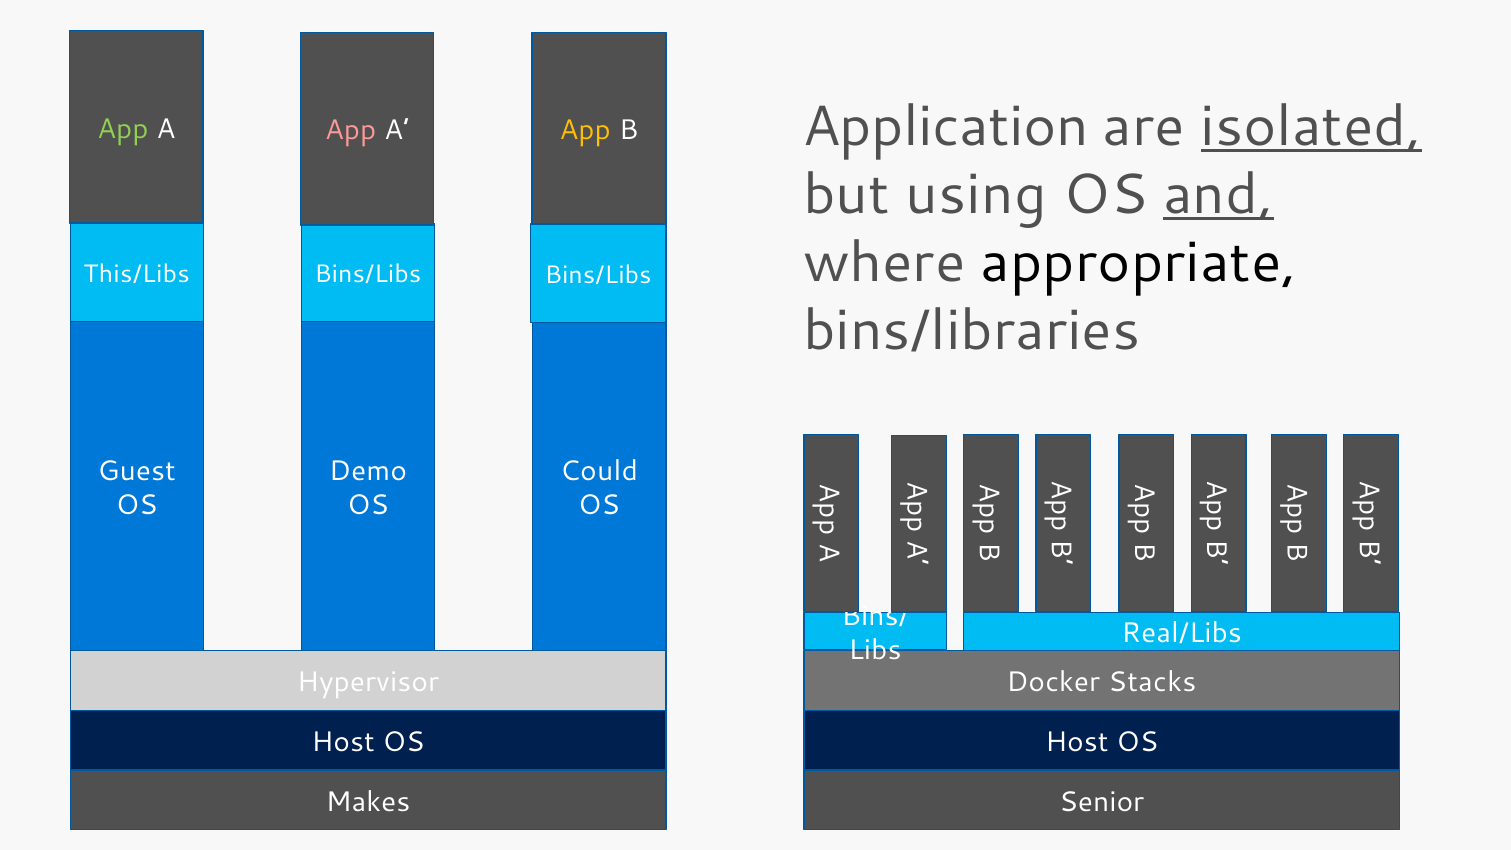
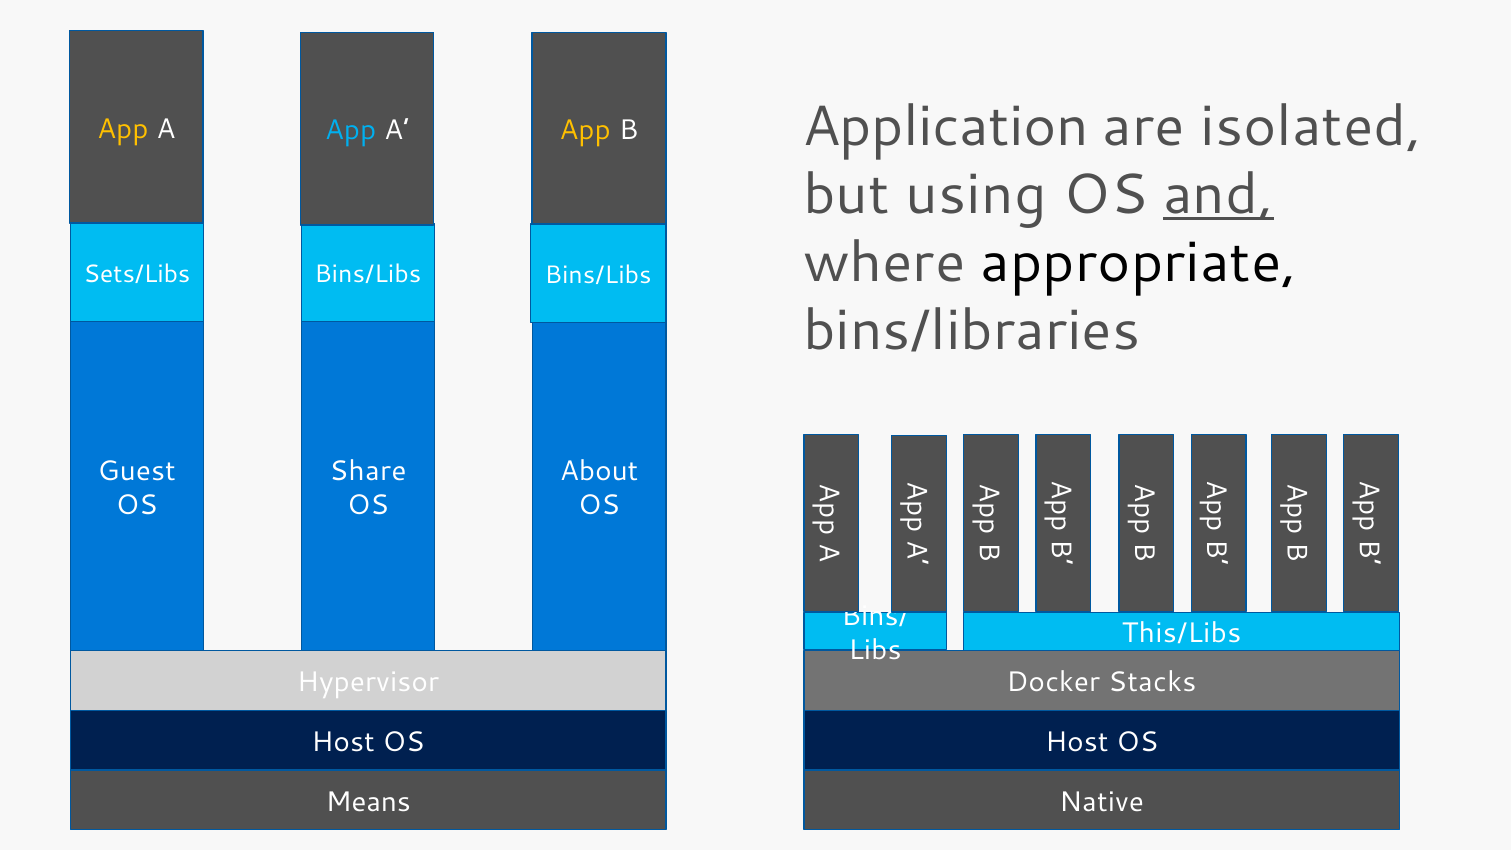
isolated underline: present -> none
App at (123, 129) colour: light green -> yellow
App at (351, 131) colour: pink -> light blue
This/Libs: This/Libs -> Sets/Libs
Demo: Demo -> Share
Could: Could -> About
Real/Libs: Real/Libs -> This/Libs
Makes: Makes -> Means
Senior: Senior -> Native
